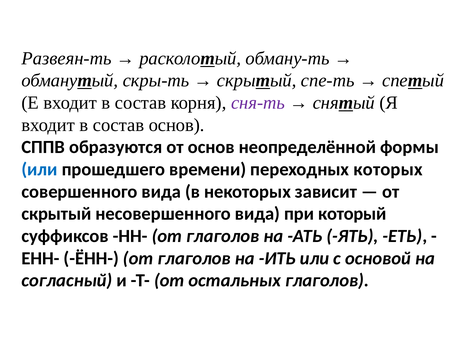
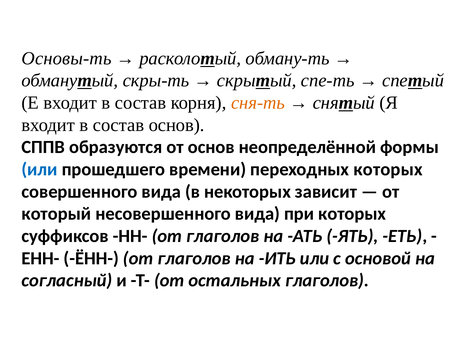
Развеян-ть: Развеян-ть -> Основы-ть
сня-ть colour: purple -> orange
скрытый at (56, 214): скрытый -> который
при который: который -> которых
